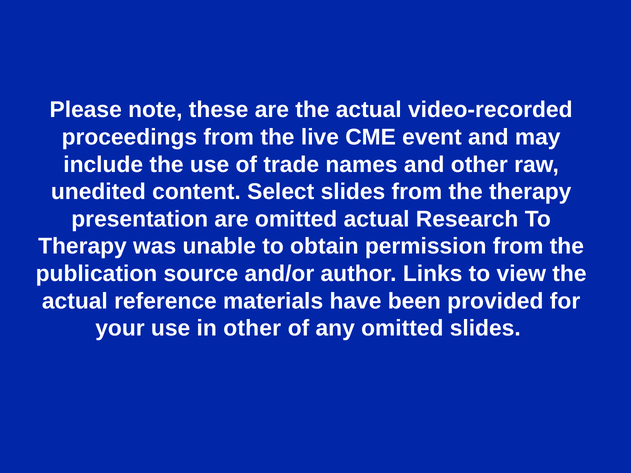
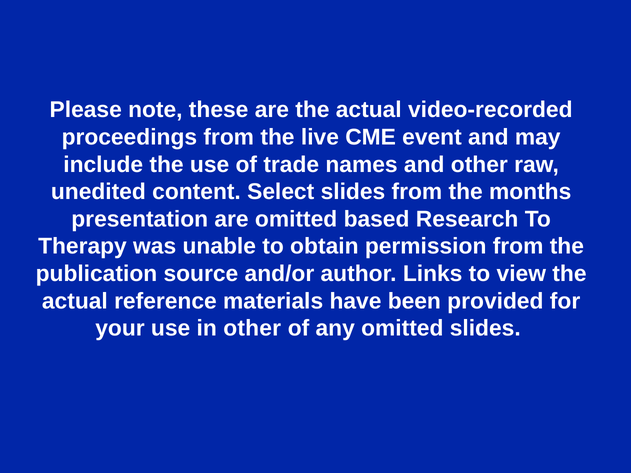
the therapy: therapy -> months
omitted actual: actual -> based
